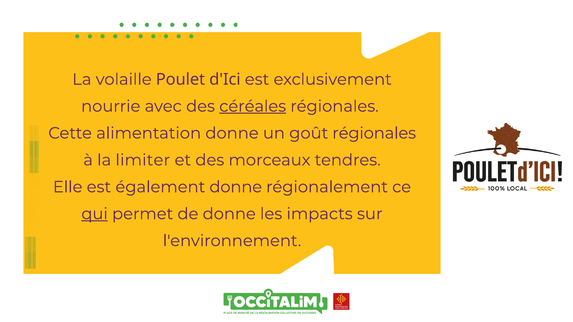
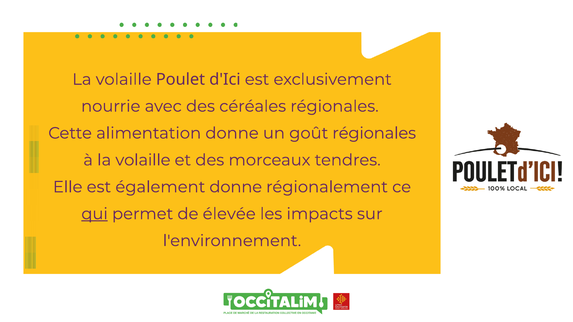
céréales underline: present -> none
à la limiter: limiter -> volaille
de donne: donne -> élevée
